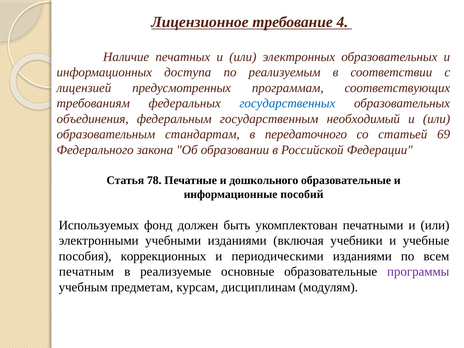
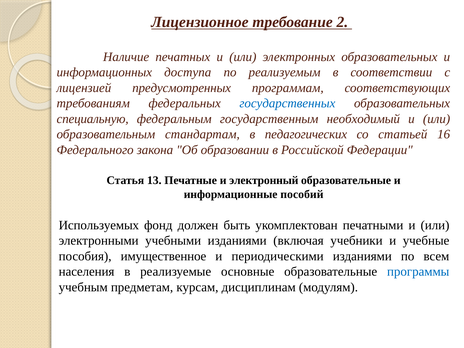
4: 4 -> 2
объединения: объединения -> специальную
передаточного: передаточного -> педагогических
69: 69 -> 16
78: 78 -> 13
дошкольного: дошкольного -> электронный
коррекционных: коррекционных -> имущественное
печатным: печатным -> населения
программы colour: purple -> blue
